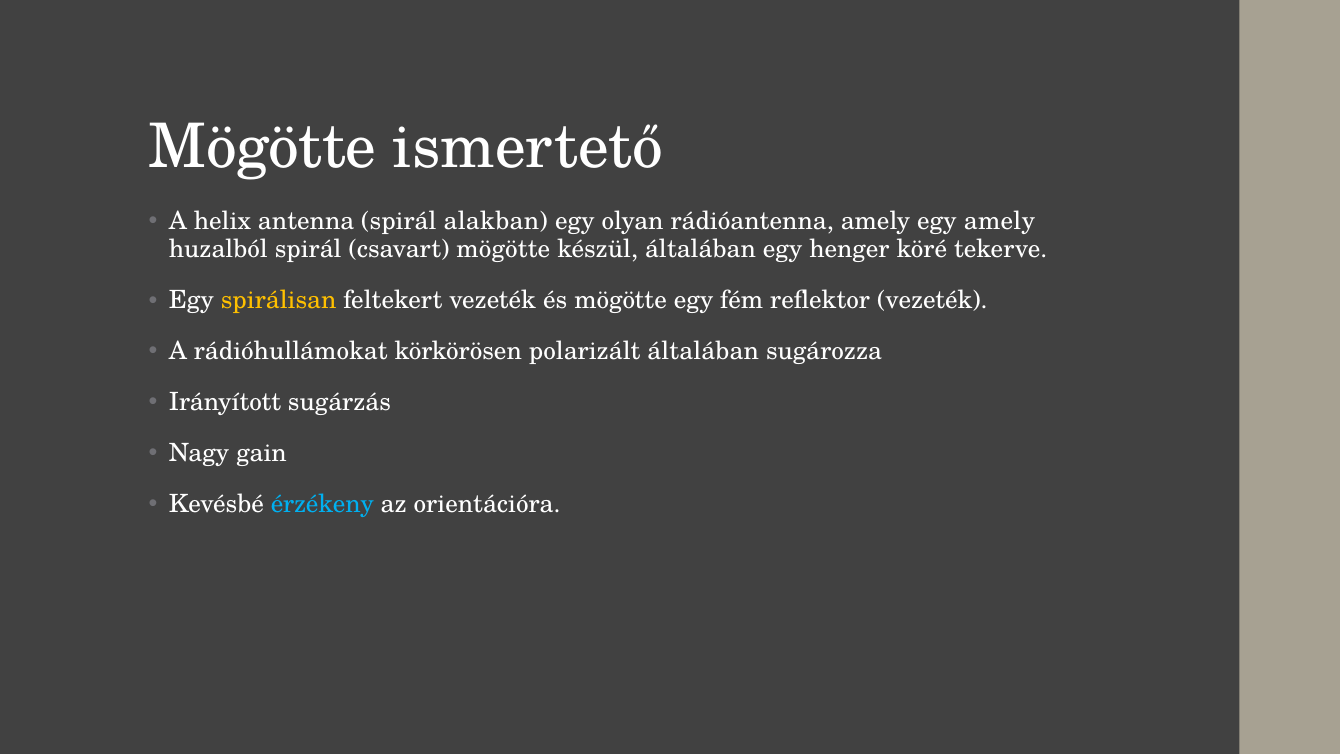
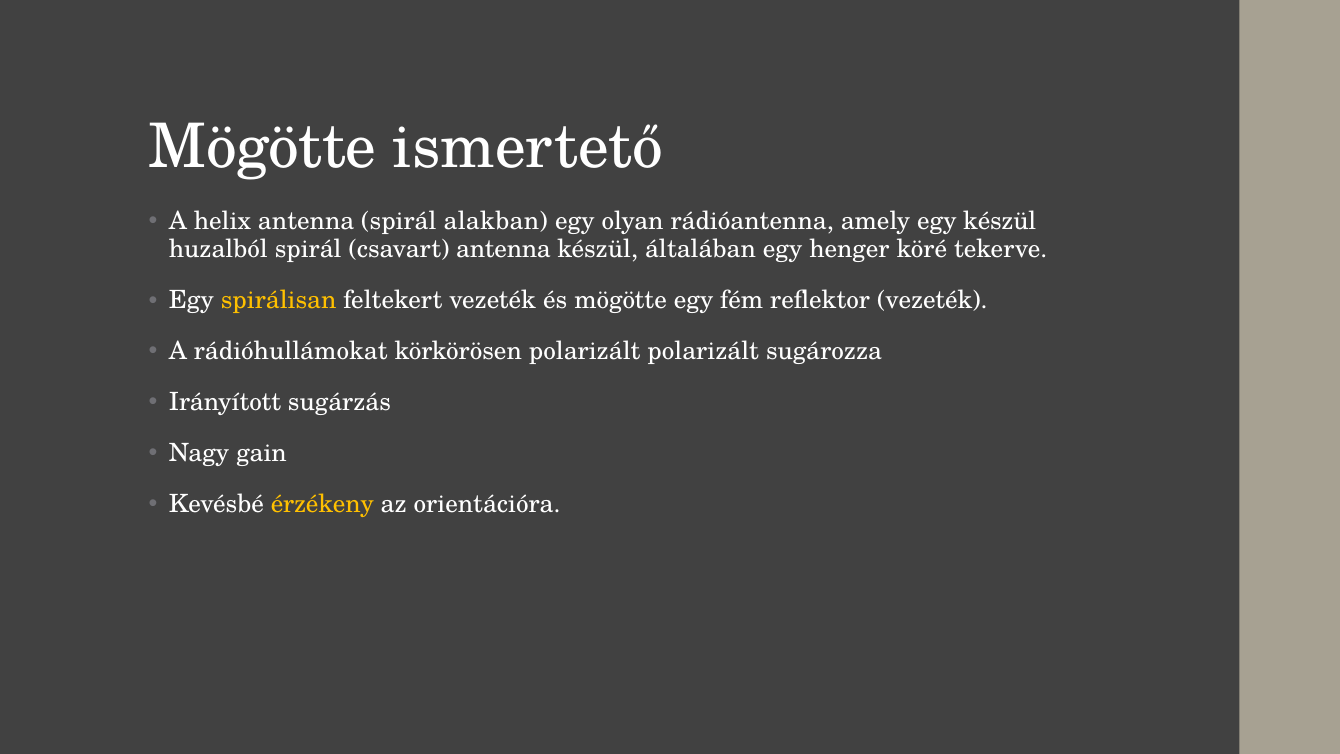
egy amely: amely -> készül
csavart mögötte: mögötte -> antenna
polarizált általában: általában -> polarizált
érzékeny colour: light blue -> yellow
